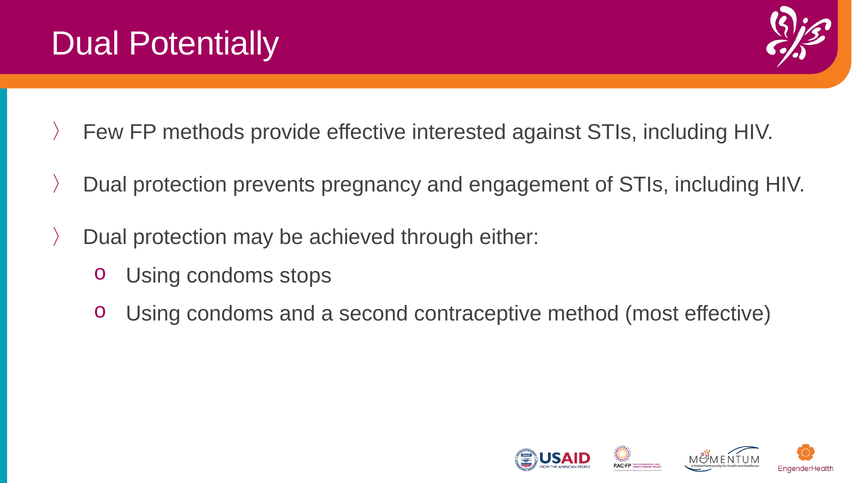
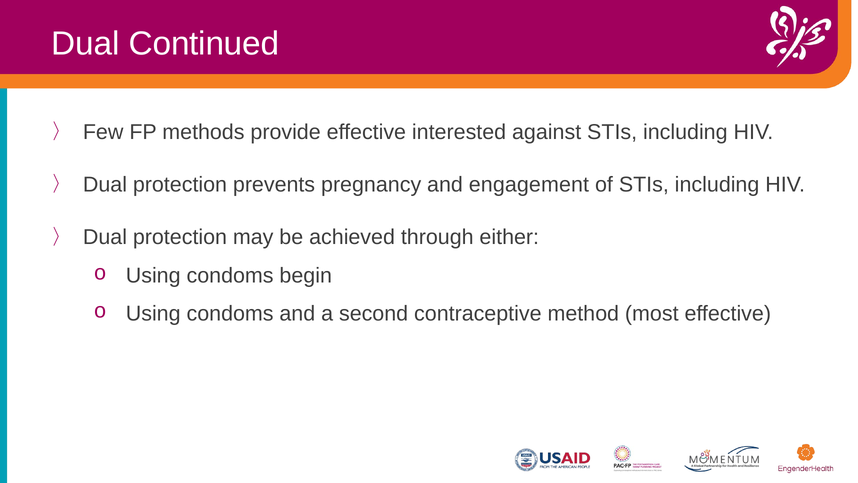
Potentially: Potentially -> Continued
stops: stops -> begin
